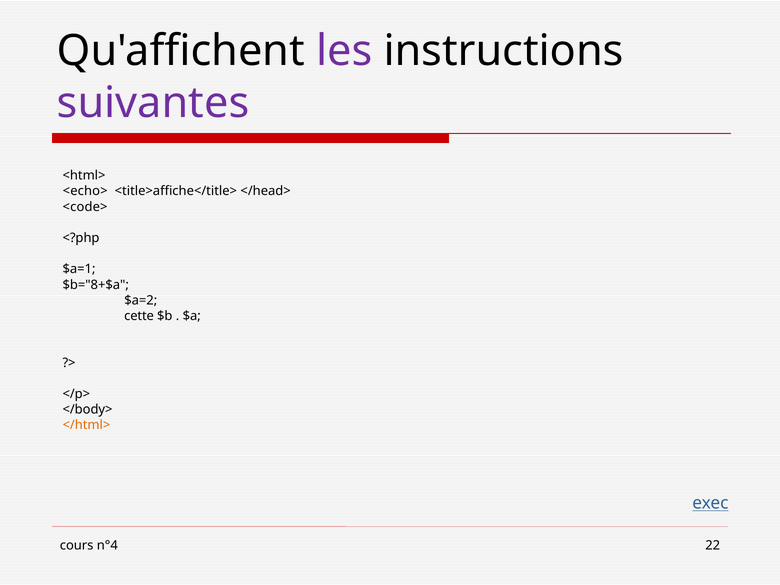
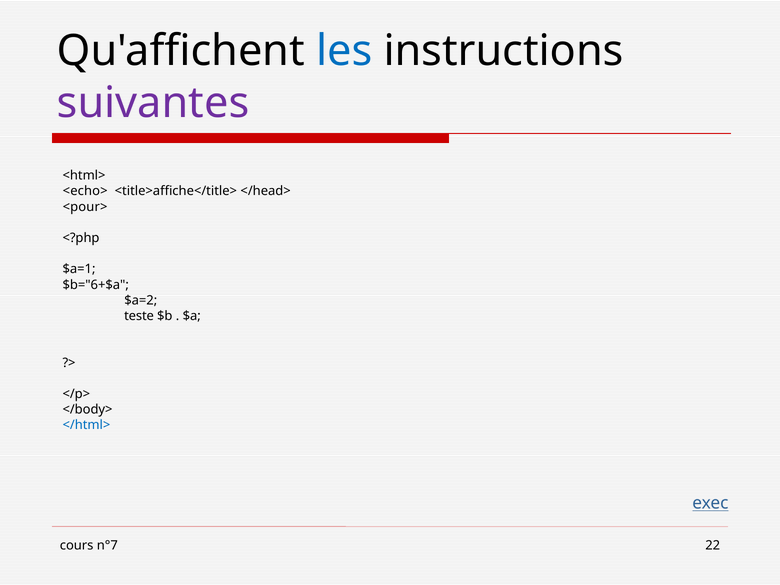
les colour: purple -> blue
<code>: <code> -> <pour>
$b="8+$a: $b="8+$a -> $b="6+$a
cette: cette -> teste
</html> colour: orange -> blue
n°4: n°4 -> n°7
